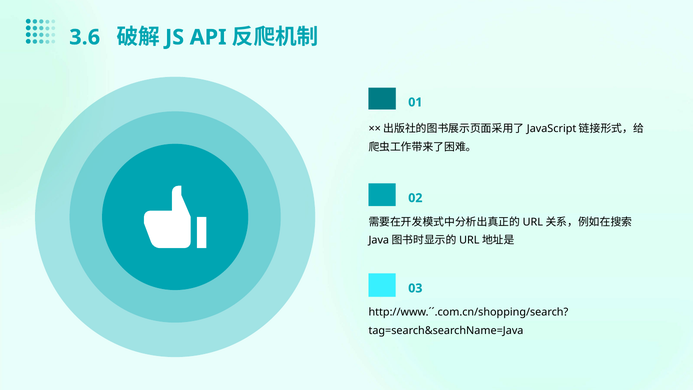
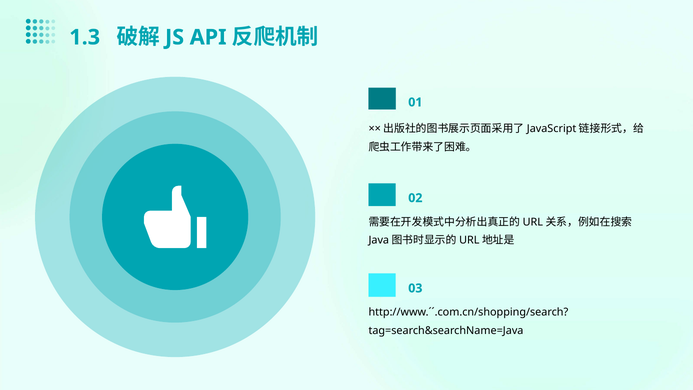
3.6: 3.6 -> 1.3
